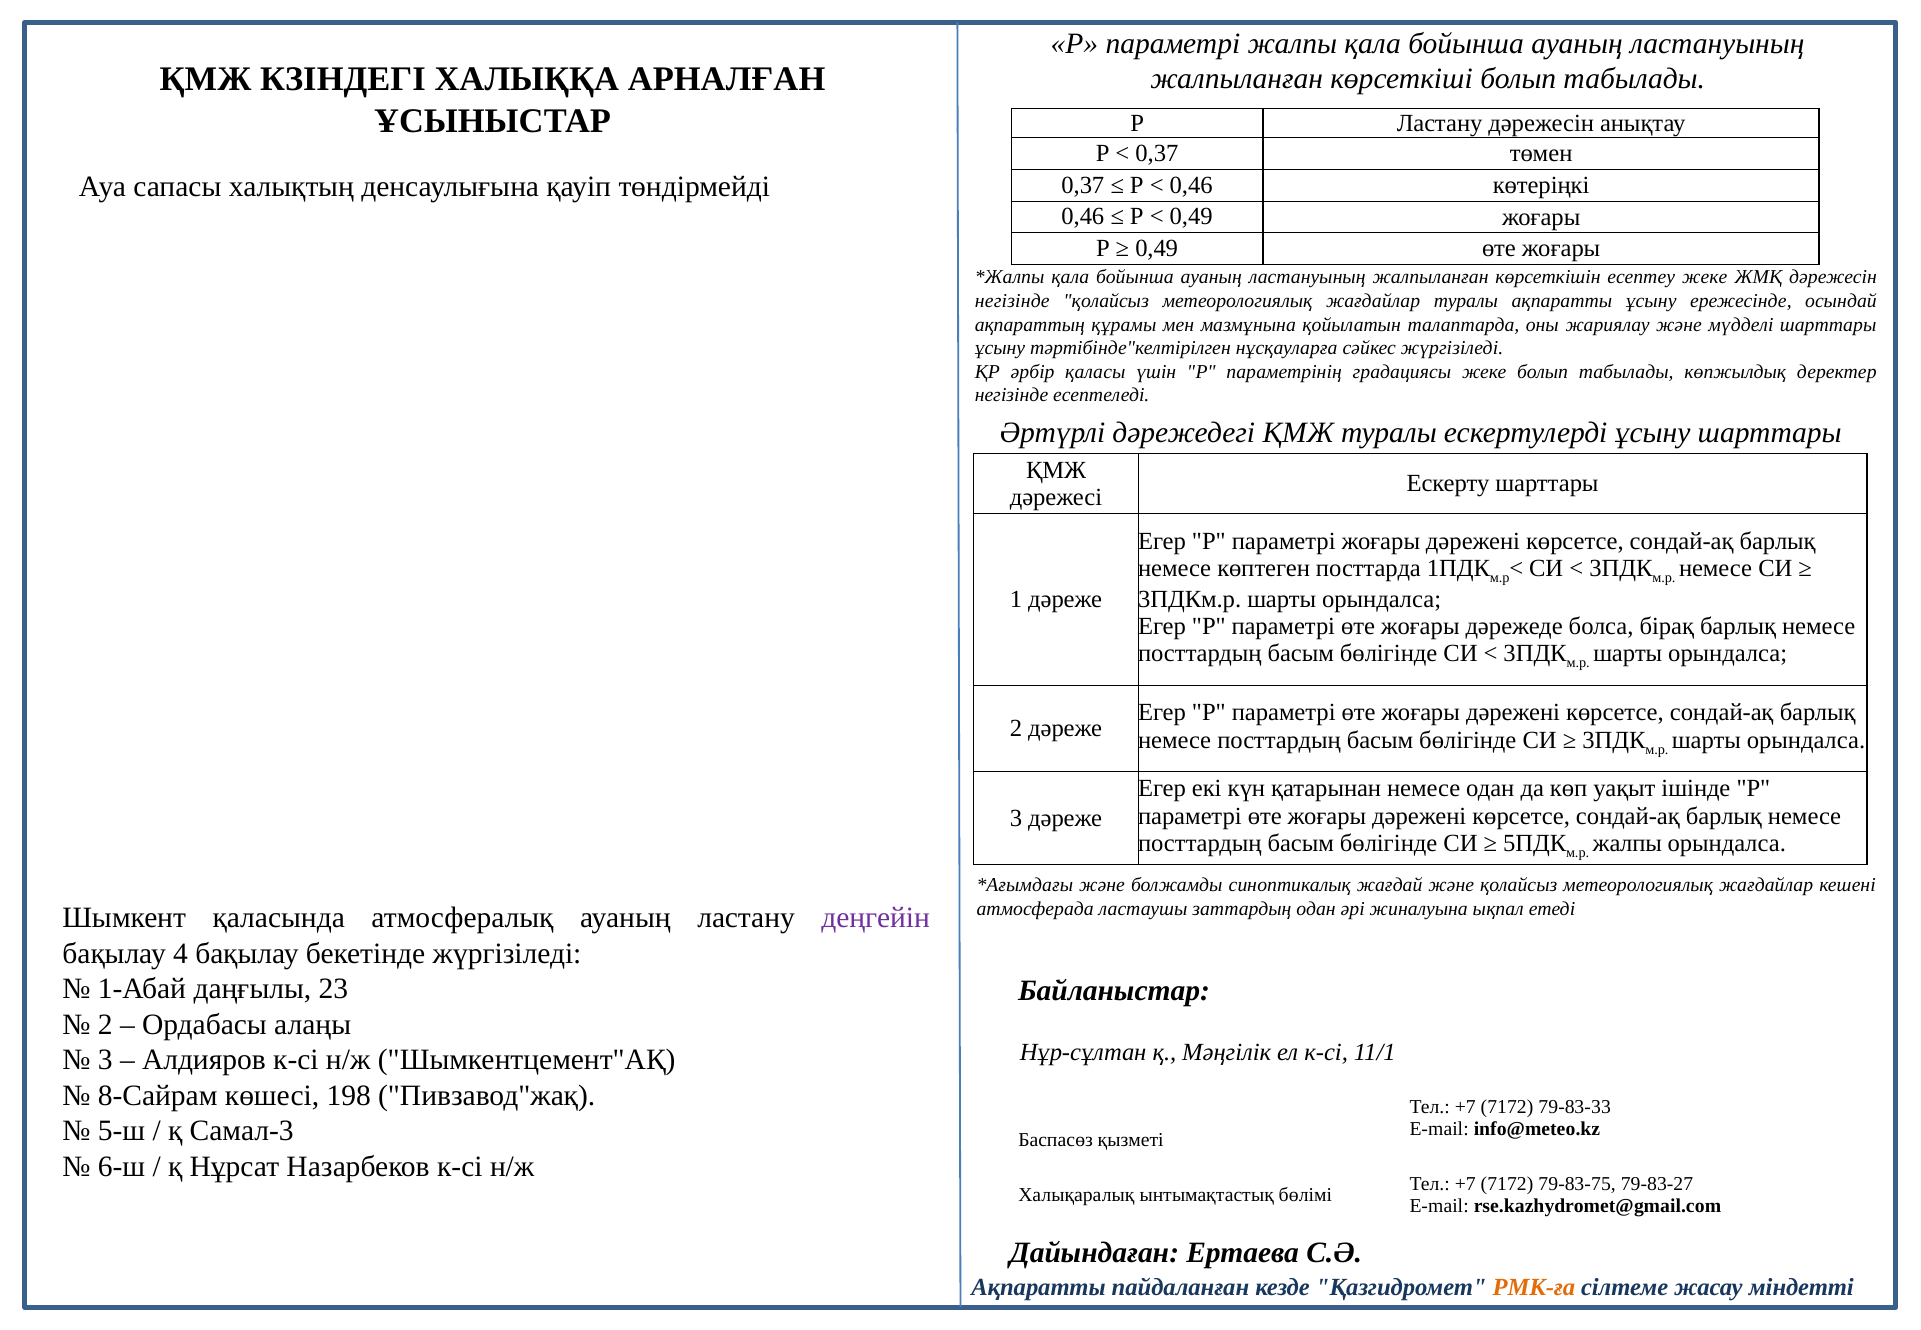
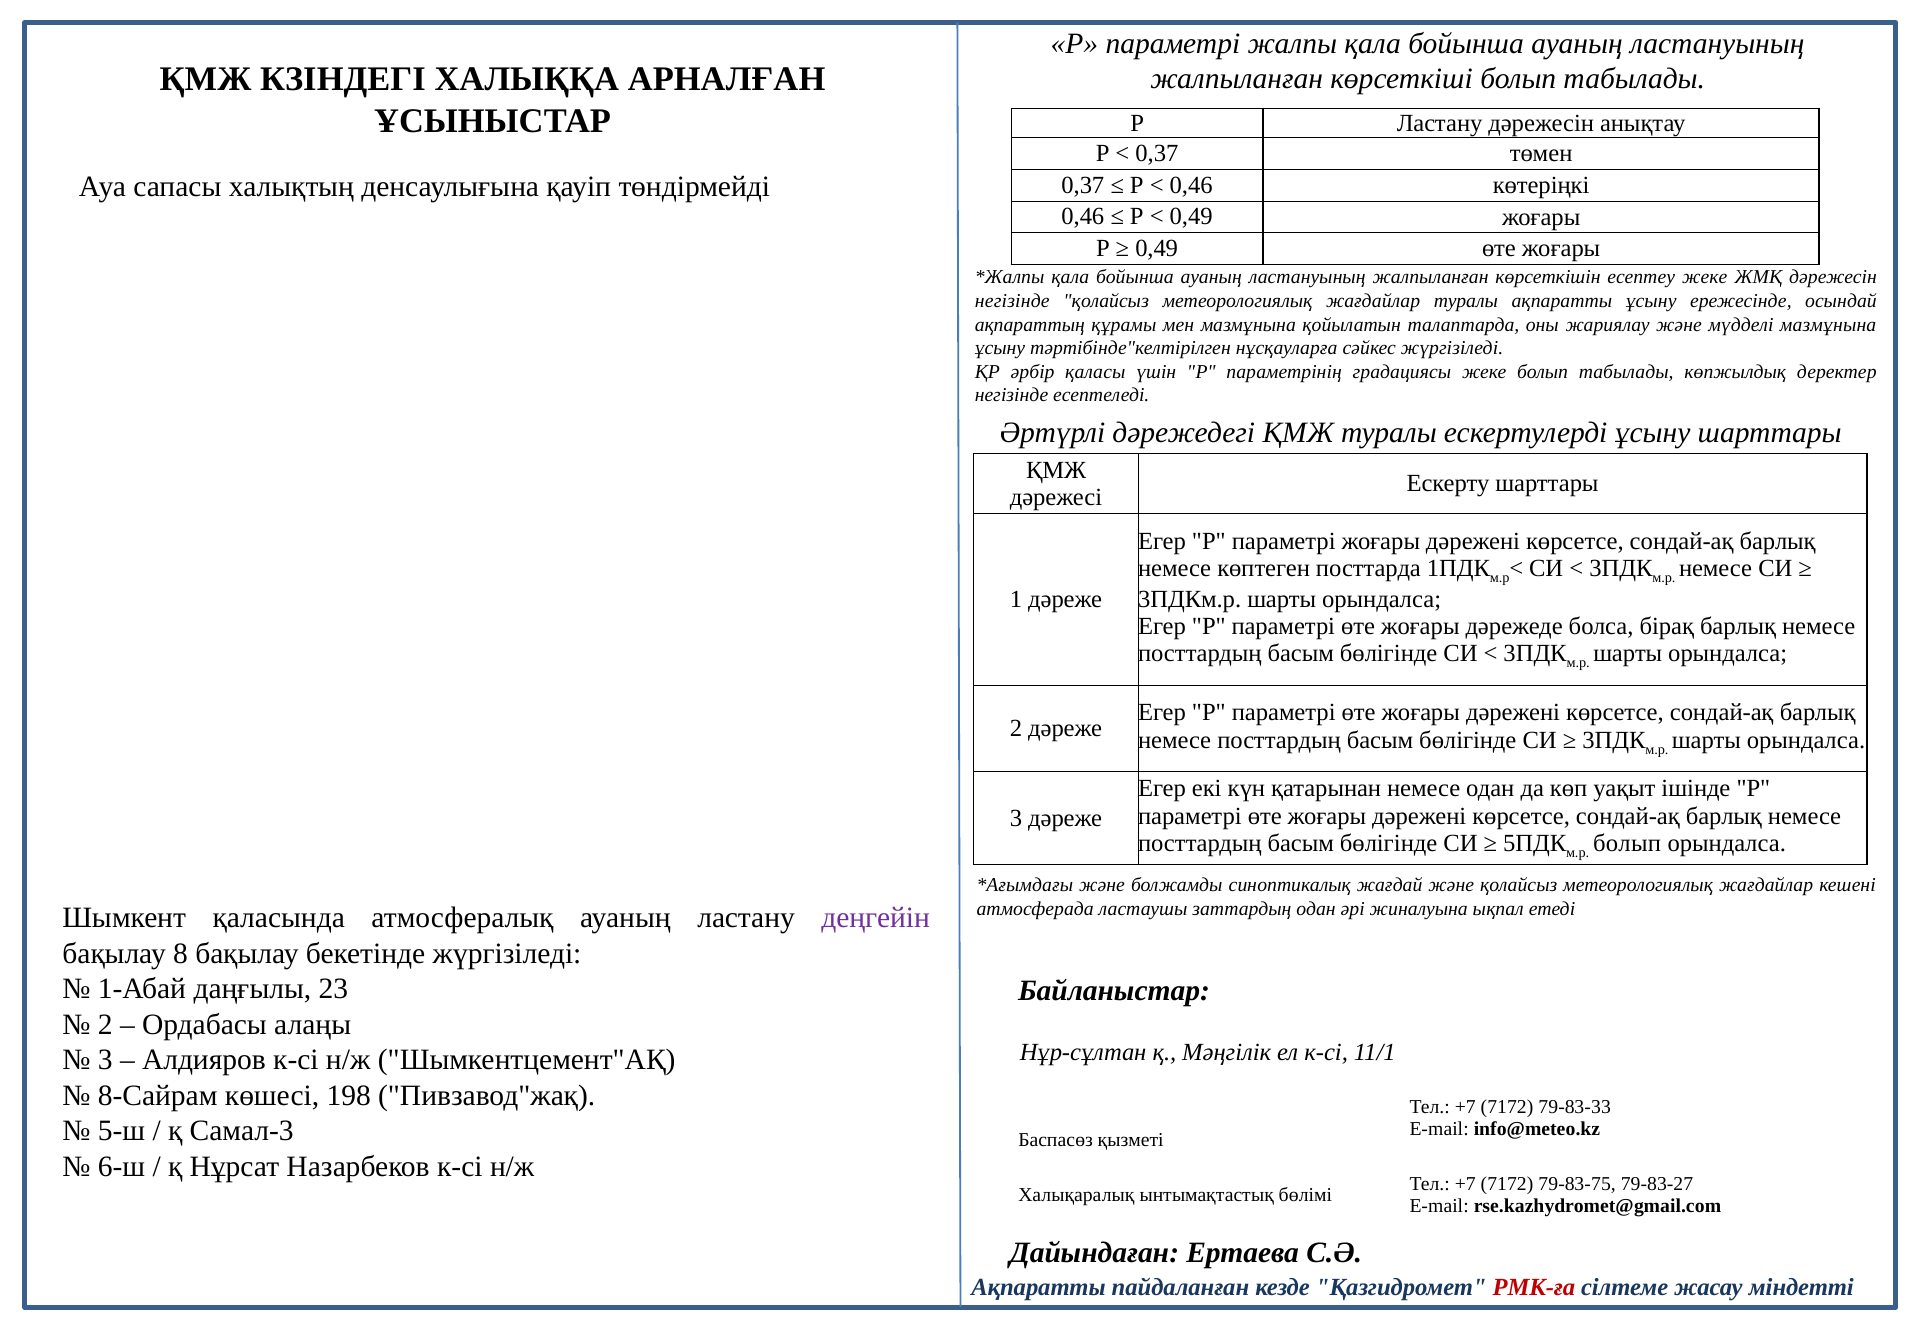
мүдделі шарттары: шарттары -> мазмұнына
жалпы at (1627, 843): жалпы -> болып
4: 4 -> 8
РМК-ға colour: orange -> red
